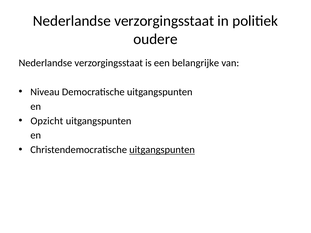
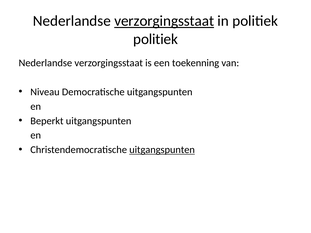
verzorgingsstaat at (164, 21) underline: none -> present
oudere at (155, 39): oudere -> politiek
belangrijke: belangrijke -> toekenning
Opzicht: Opzicht -> Beperkt
